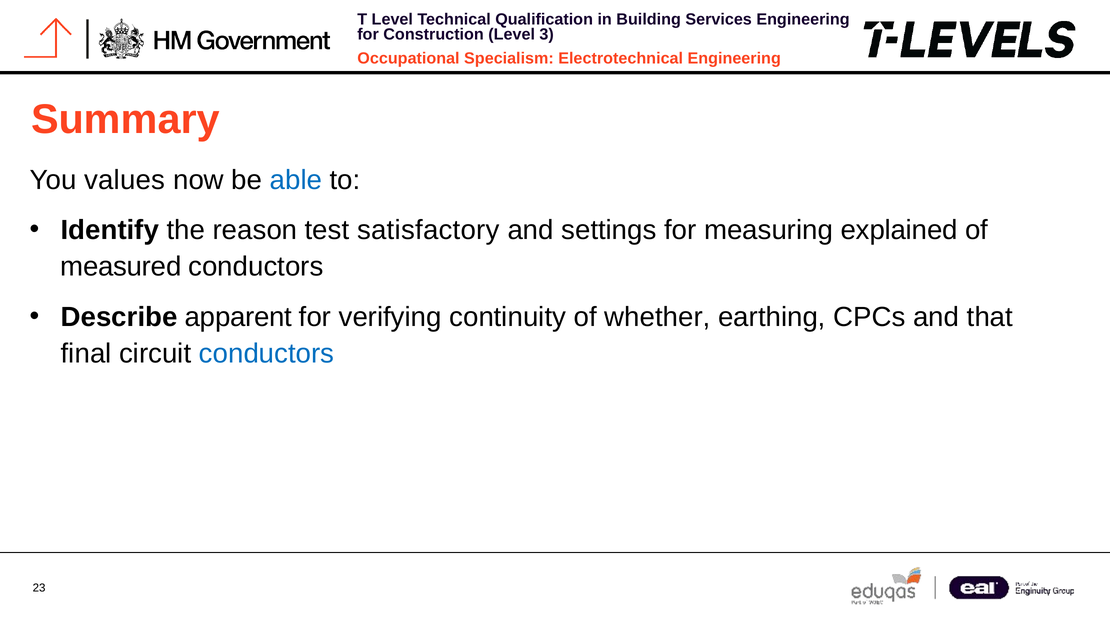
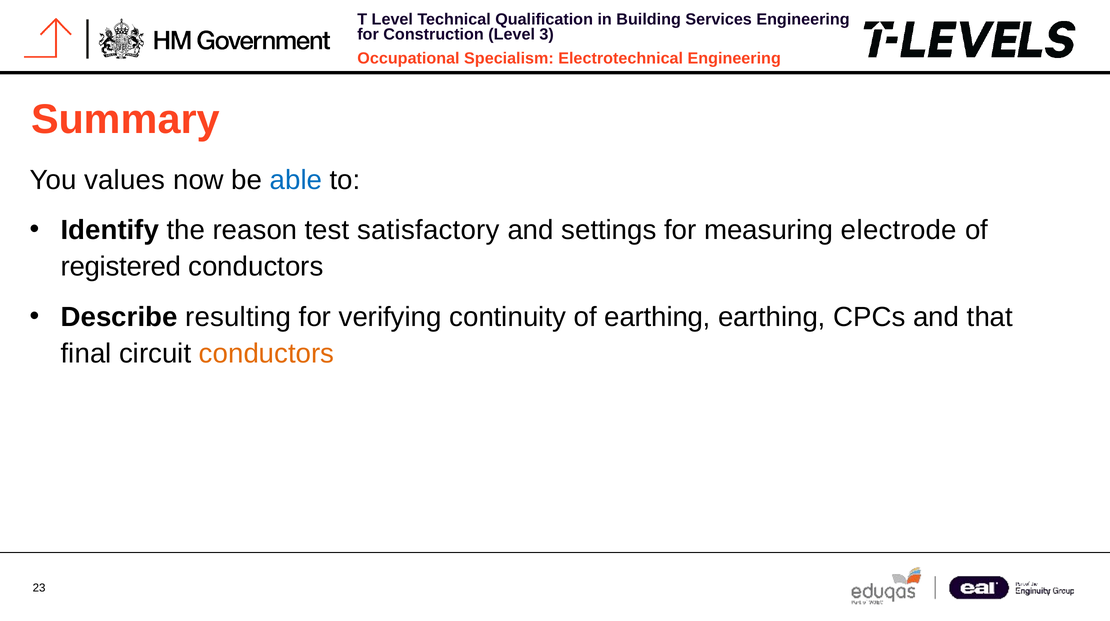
explained: explained -> electrode
measured: measured -> registered
apparent: apparent -> resulting
of whether: whether -> earthing
conductors at (267, 353) colour: blue -> orange
